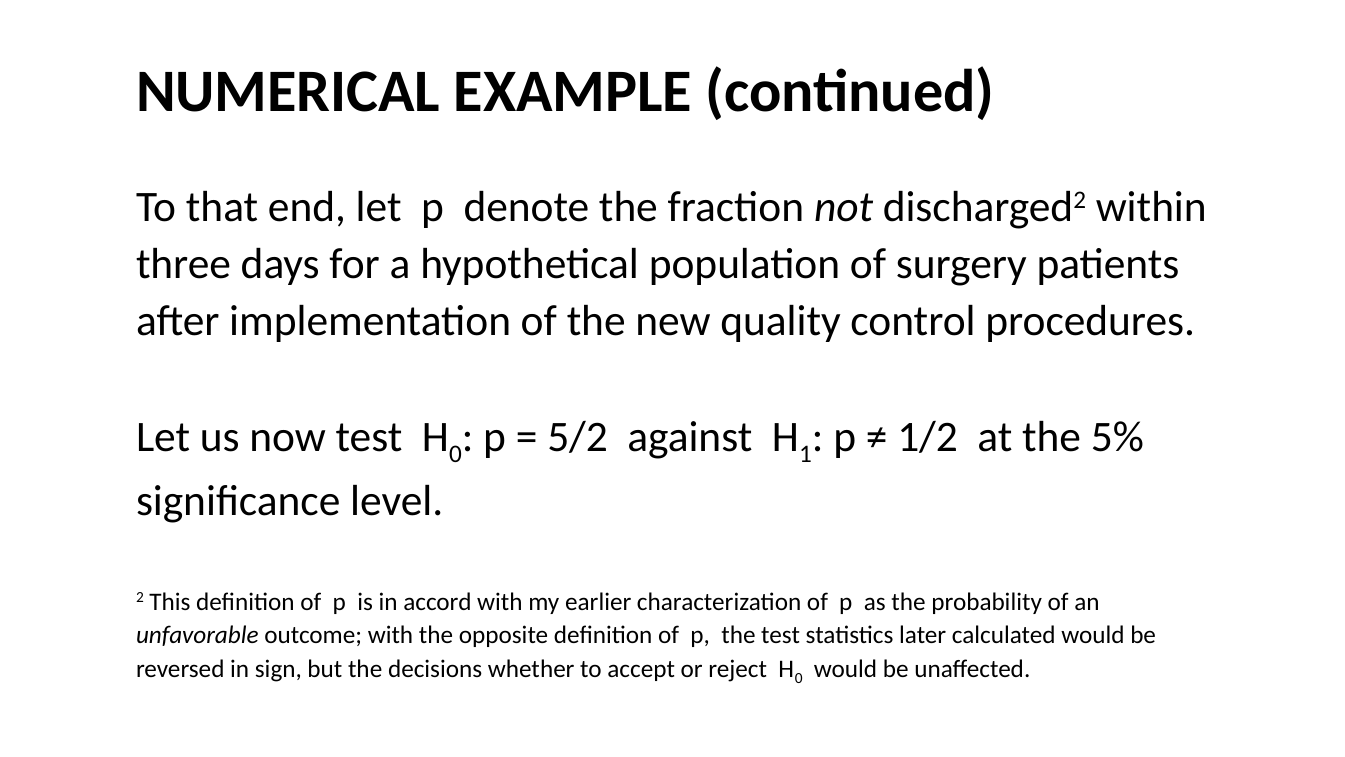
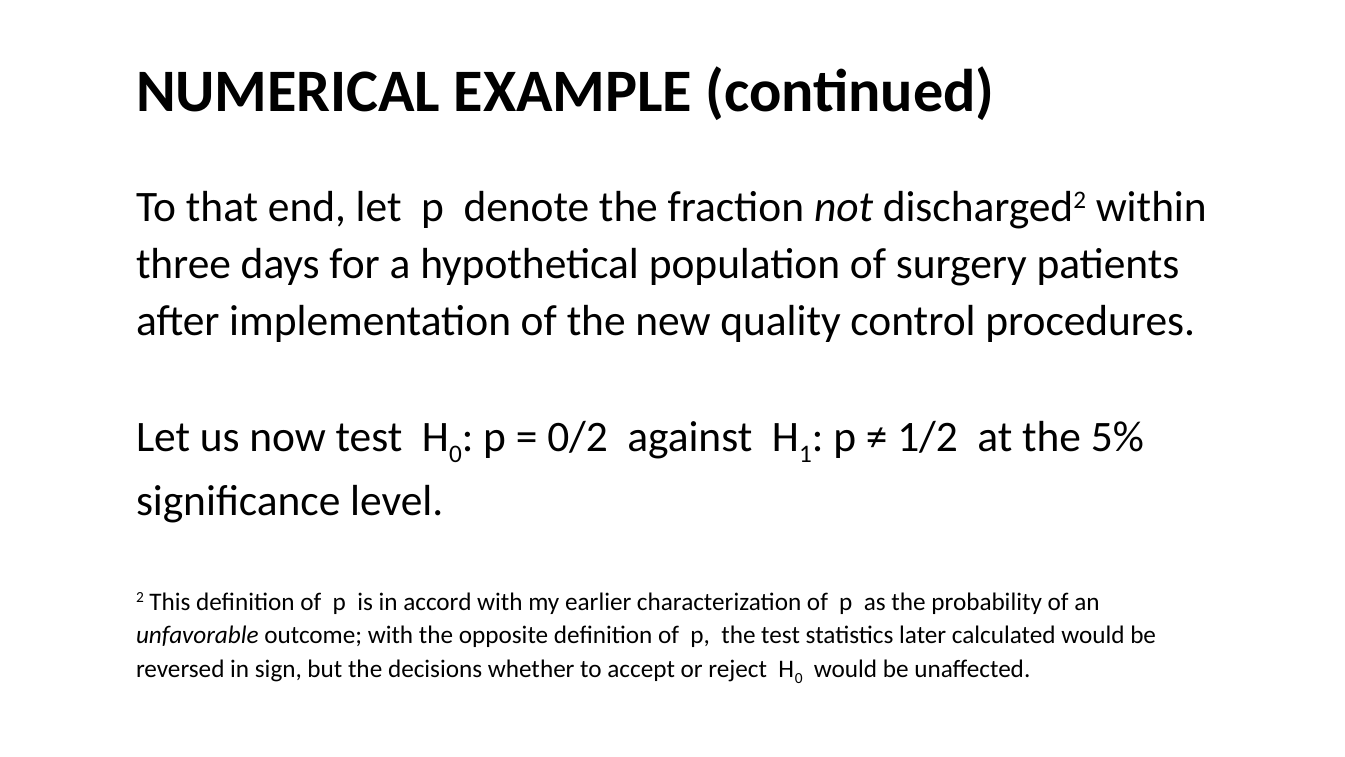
5/2: 5/2 -> 0/2
